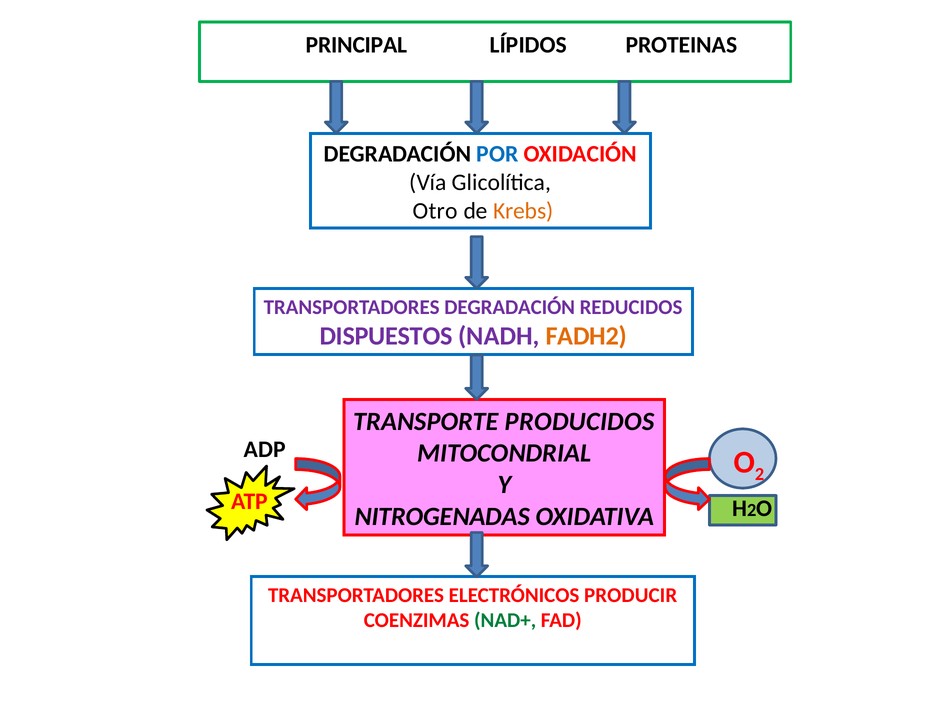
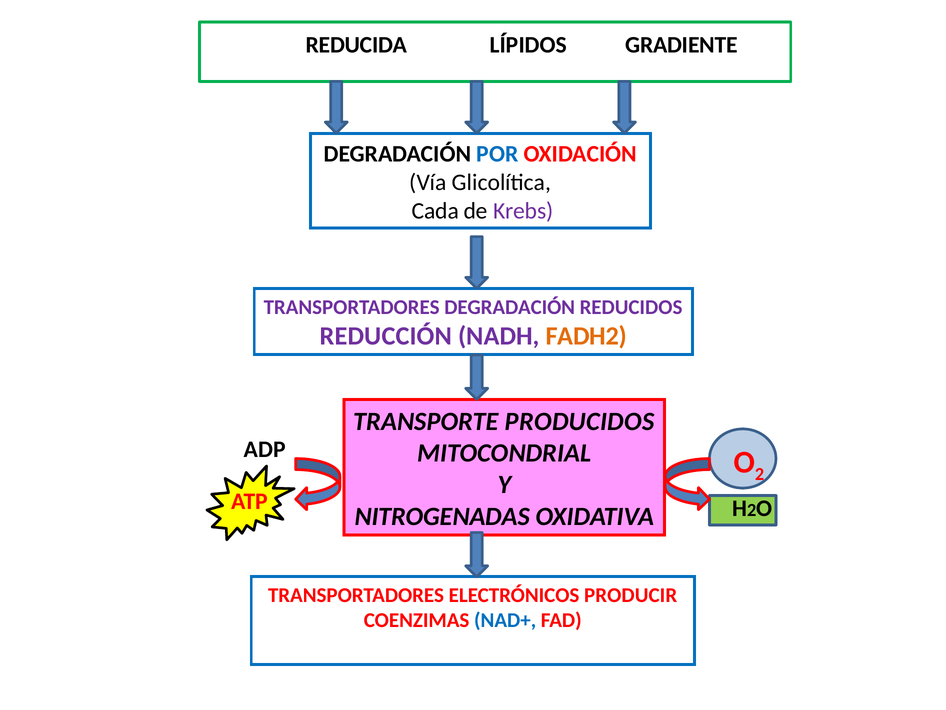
PRINCIPAL: PRINCIPAL -> REDUCIDA
PROTEINAS: PROTEINAS -> GRADIENTE
Otro: Otro -> Cada
Krebs colour: orange -> purple
DISPUESTOS: DISPUESTOS -> REDUCCIÓN
NAD+ colour: green -> blue
